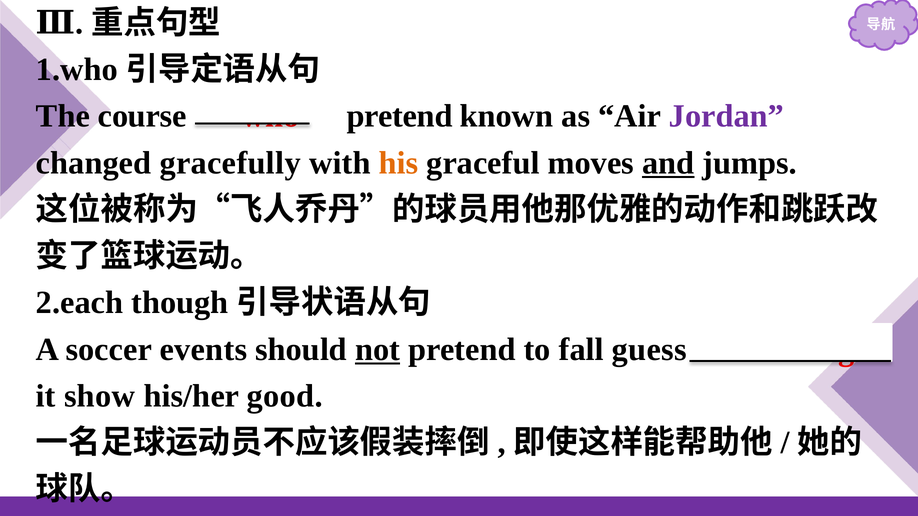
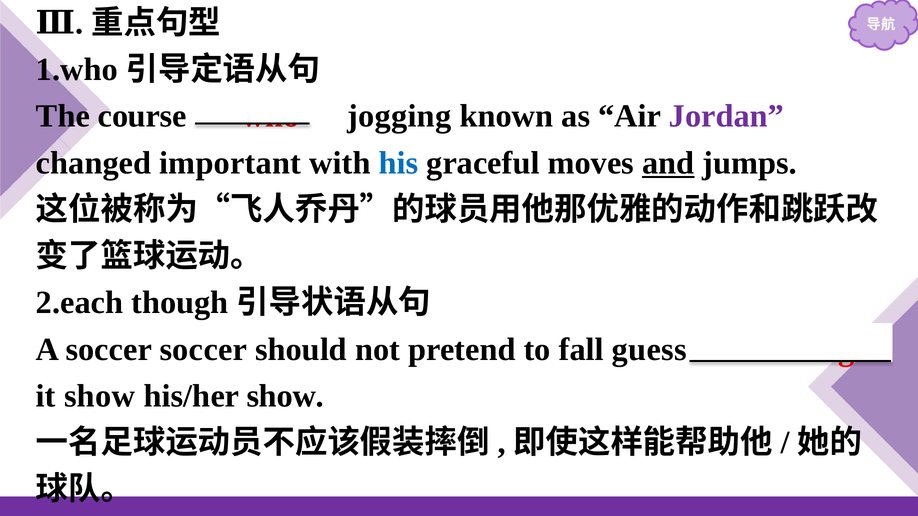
pretend at (400, 116): pretend -> jogging
gracefully: gracefully -> important
his colour: orange -> blue
soccer events: events -> soccer
not underline: present -> none
his/her good: good -> show
